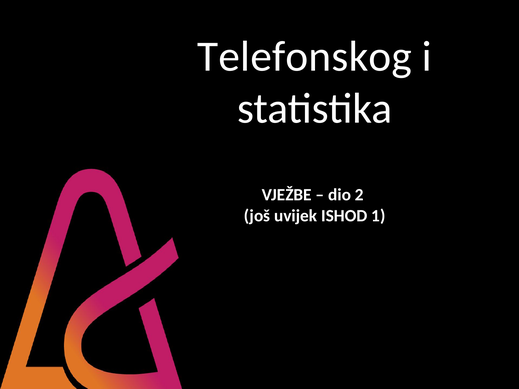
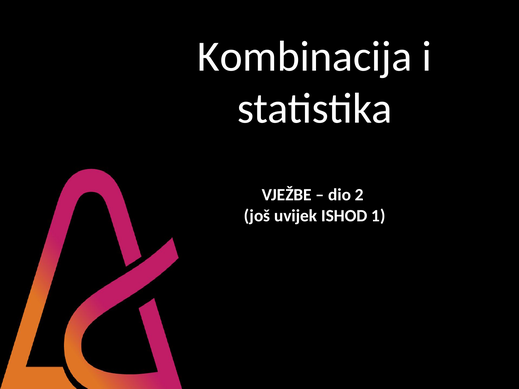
Telefonskog: Telefonskog -> Kombinacija
